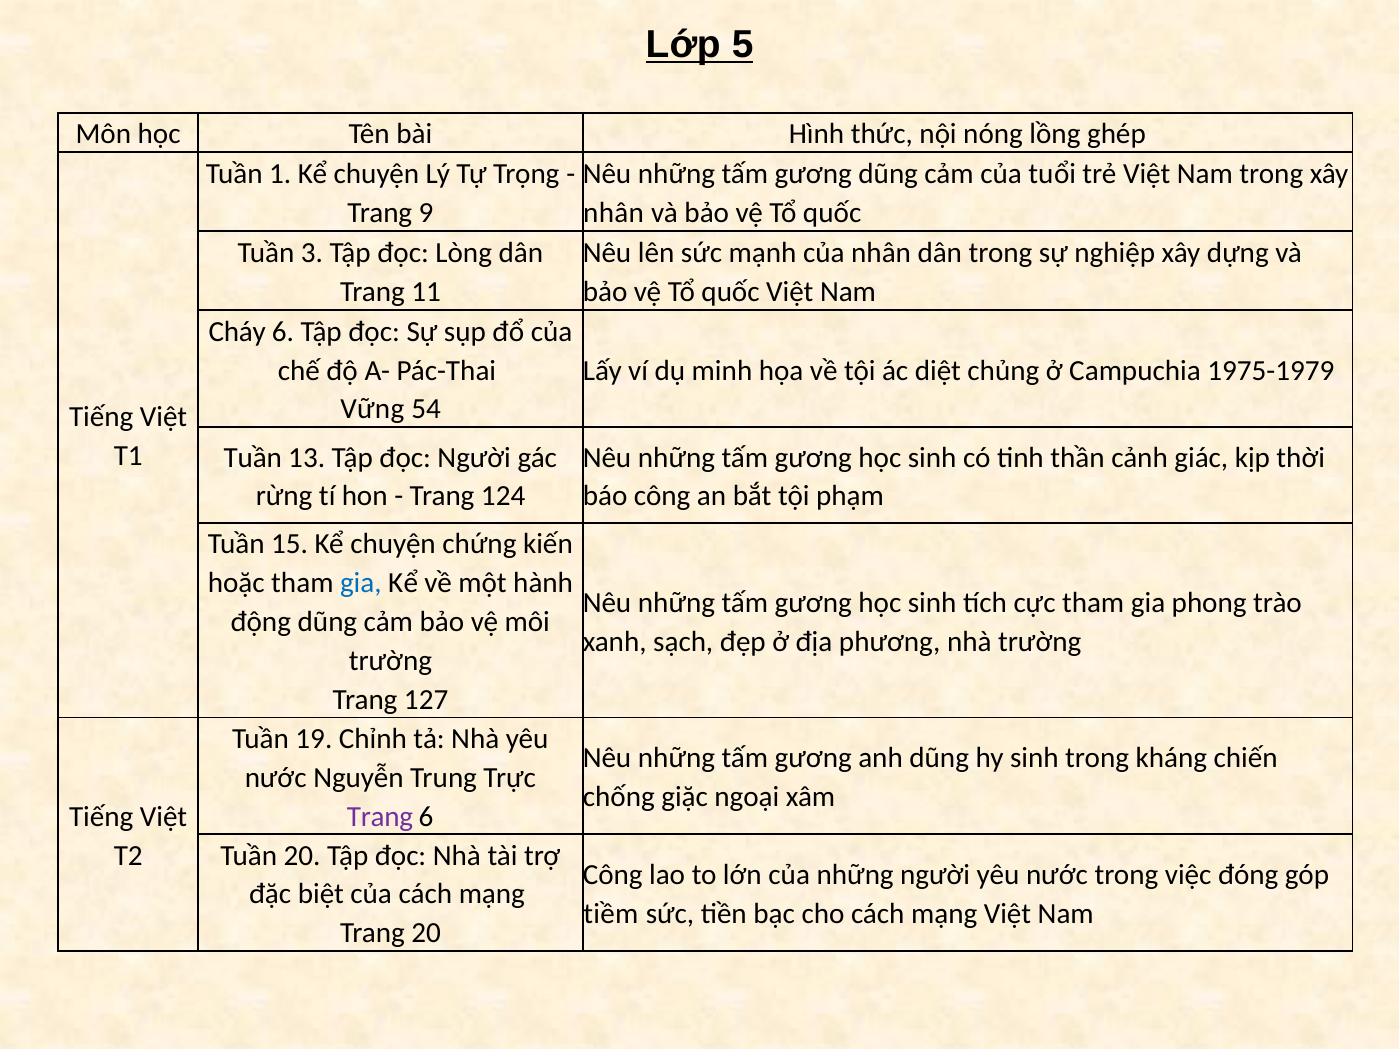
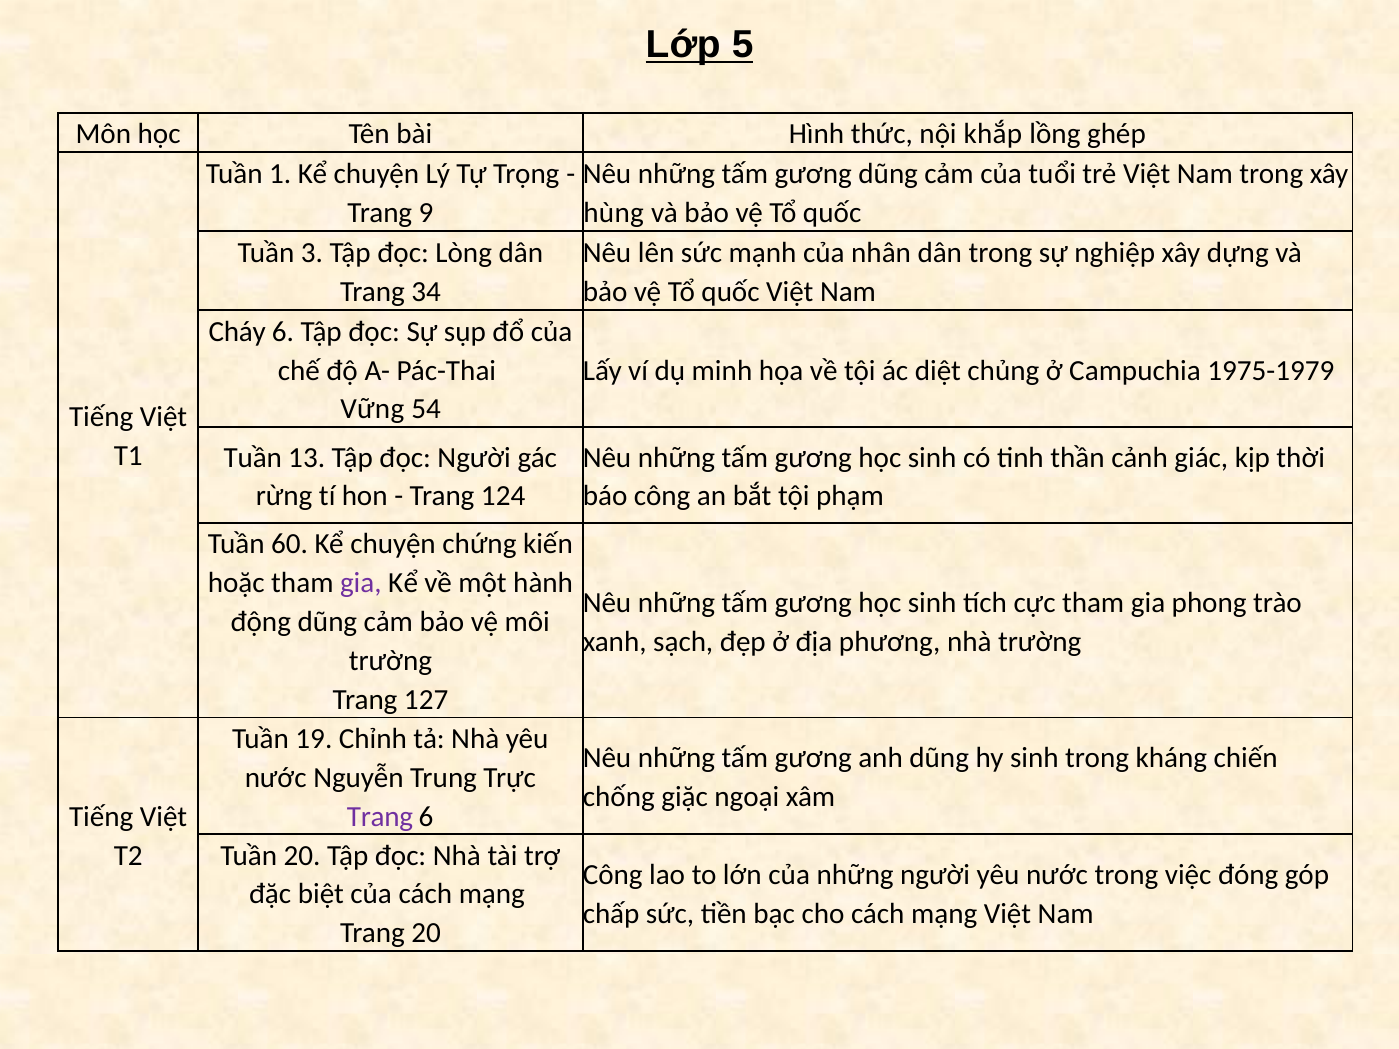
nóng: nóng -> khắp
nhân at (614, 213): nhân -> hùng
11: 11 -> 34
15: 15 -> 60
gia at (361, 583) colour: blue -> purple
tiềm: tiềm -> chấp
